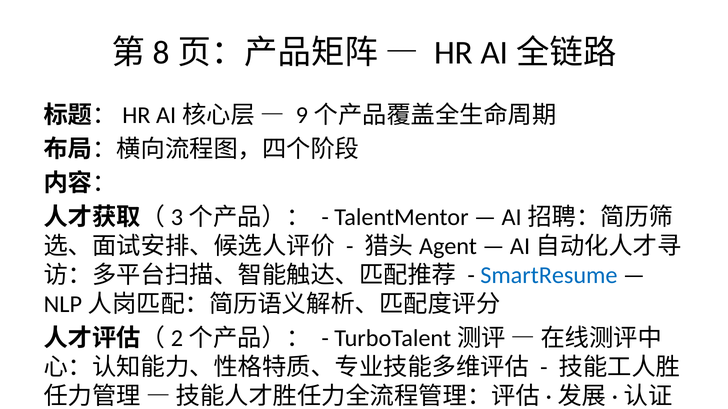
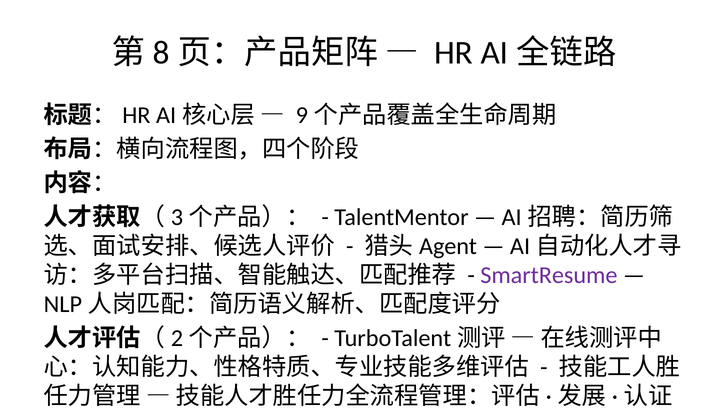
SmartResume colour: blue -> purple
